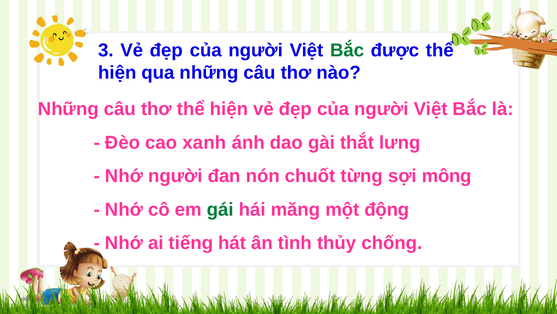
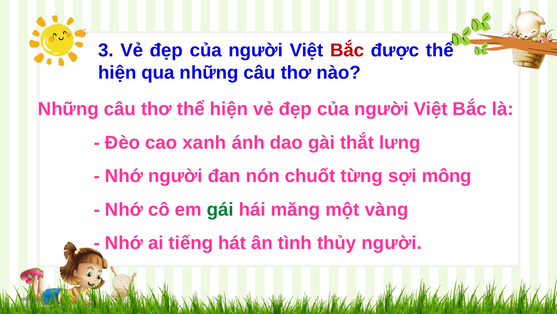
Bắc at (347, 50) colour: green -> red
động: động -> vàng
thủy chống: chống -> người
